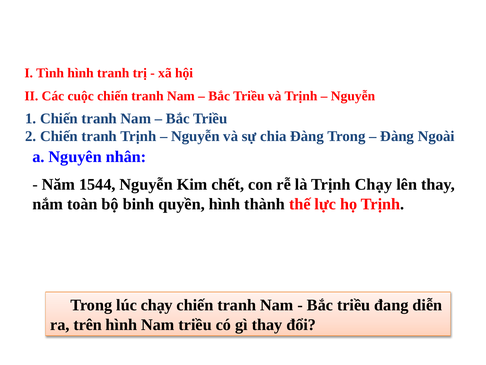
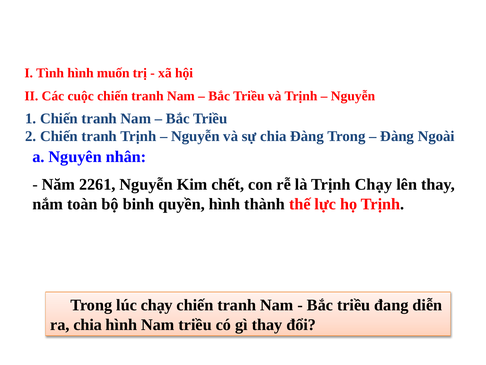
hình tranh: tranh -> muốn
1544: 1544 -> 2261
ra trên: trên -> chia
